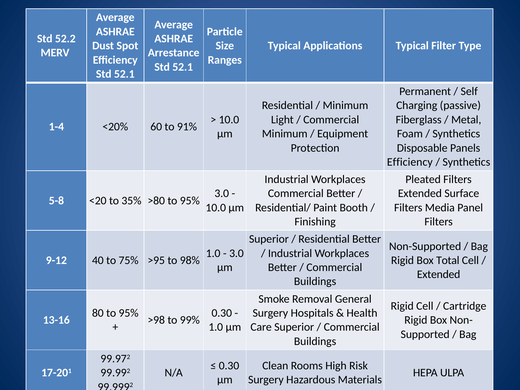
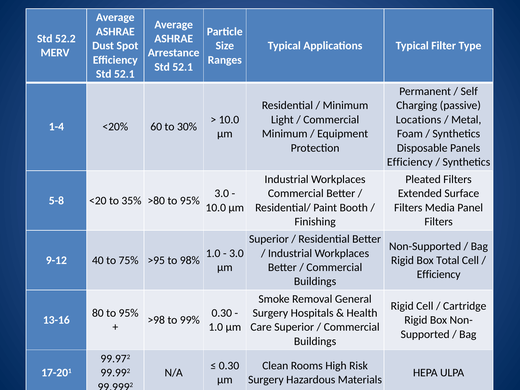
Fiberglass: Fiberglass -> Locations
91%: 91% -> 30%
Extended at (439, 274): Extended -> Efficiency
